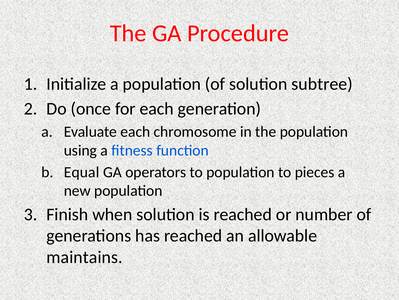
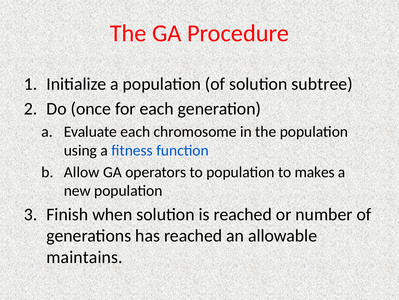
Equal: Equal -> Allow
pieces: pieces -> makes
